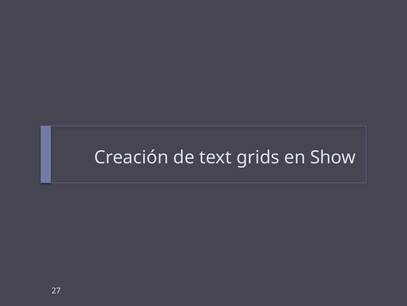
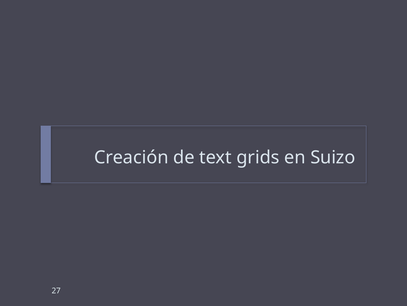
Show: Show -> Suizo
